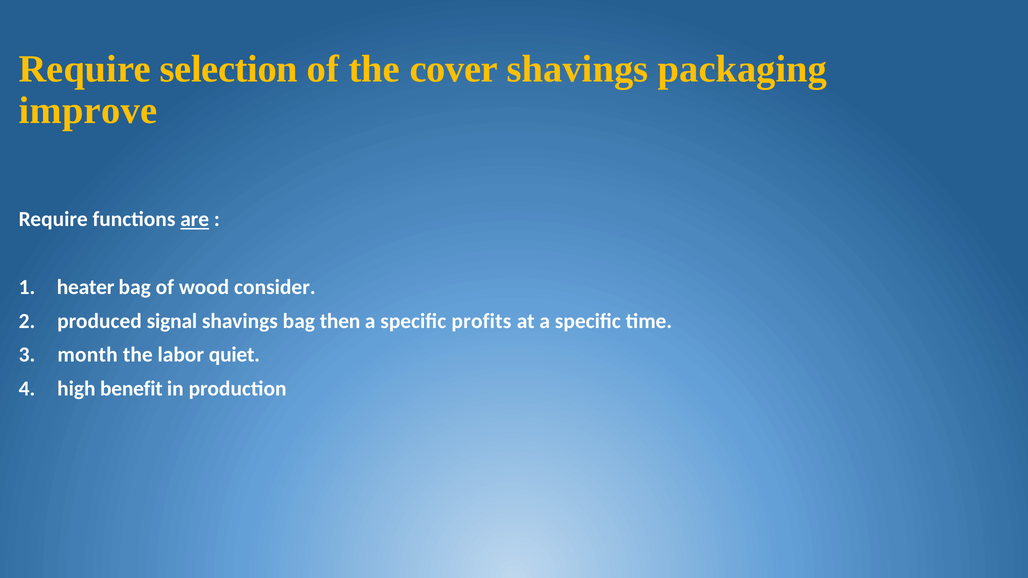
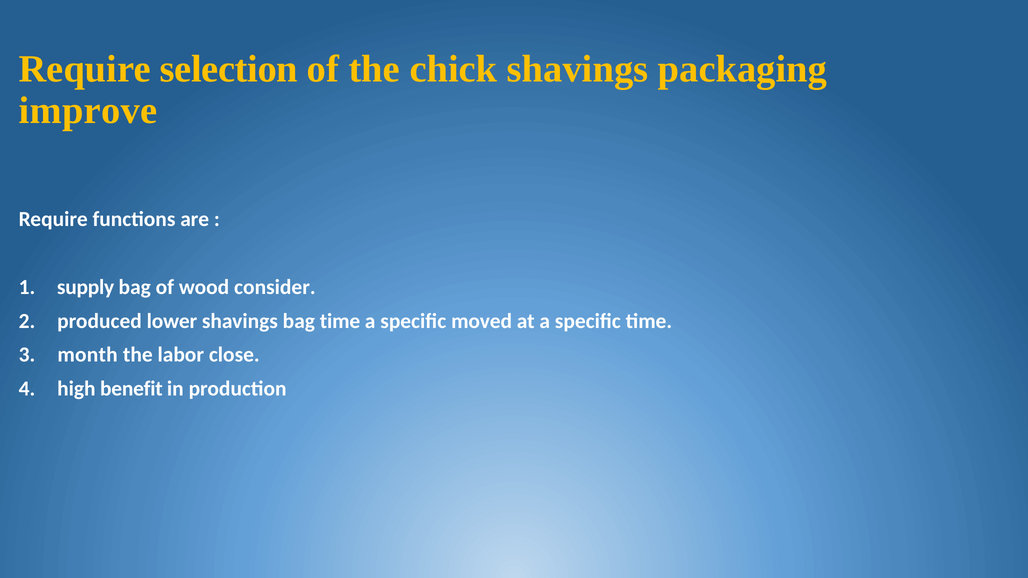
cover: cover -> chick
are underline: present -> none
heater: heater -> supply
signal: signal -> lower
bag then: then -> time
profits: profits -> moved
quiet: quiet -> close
